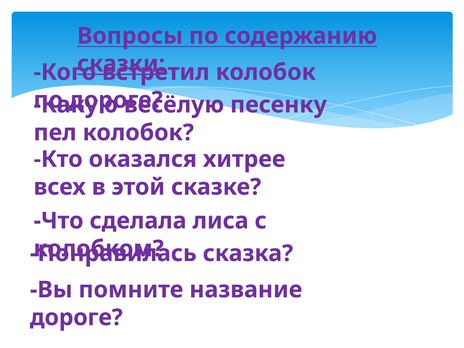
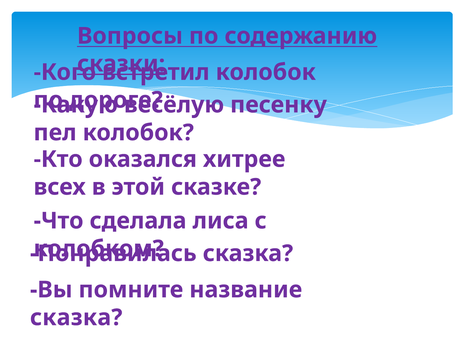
дороге at (76, 318): дороге -> сказка
